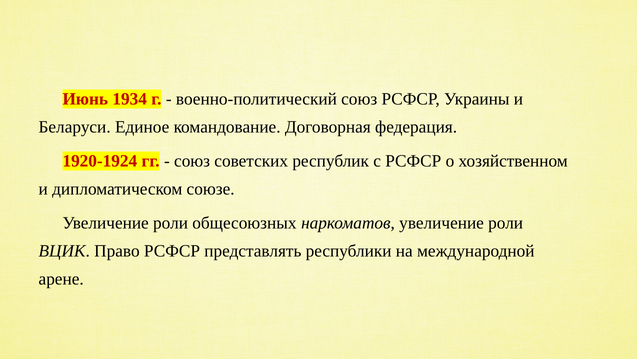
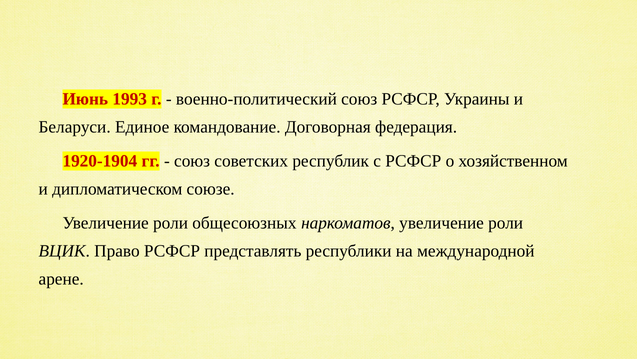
1934: 1934 -> 1993
1920-1924: 1920-1924 -> 1920-1904
